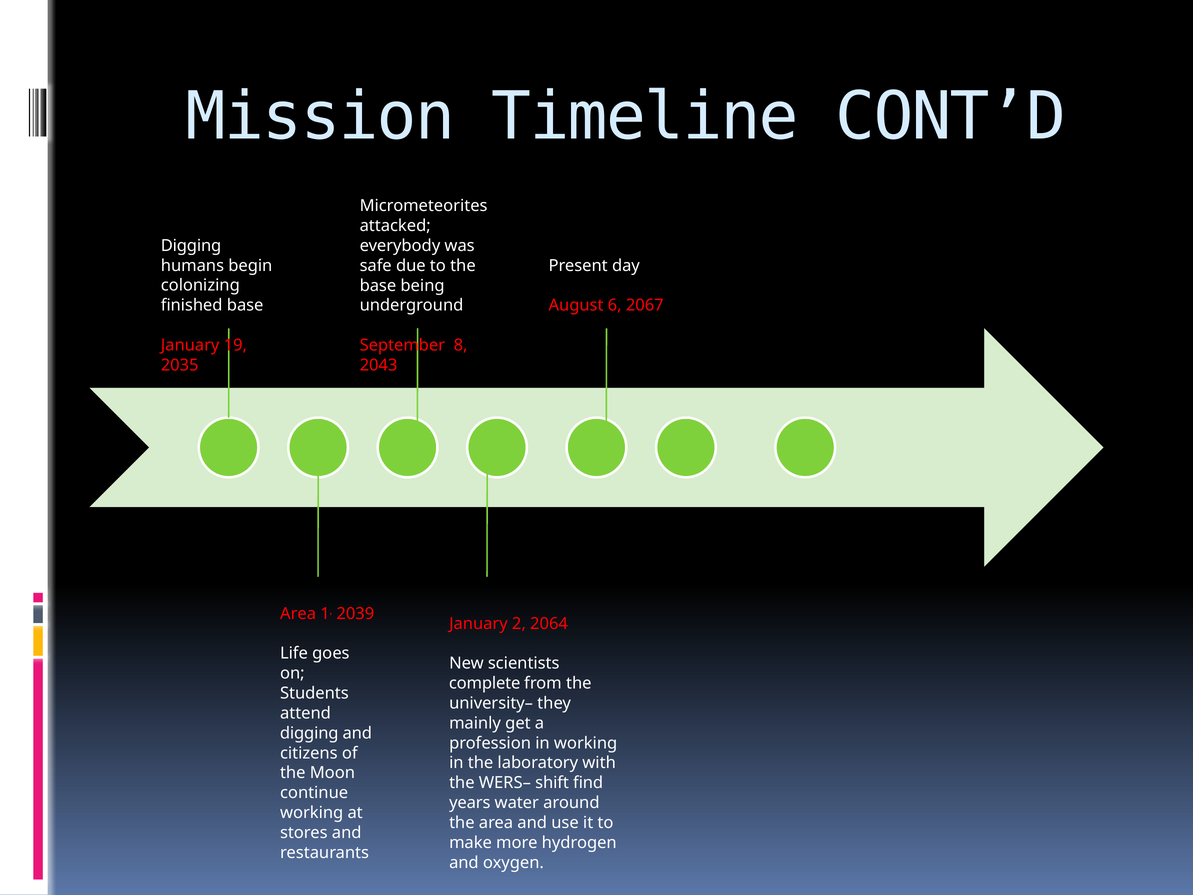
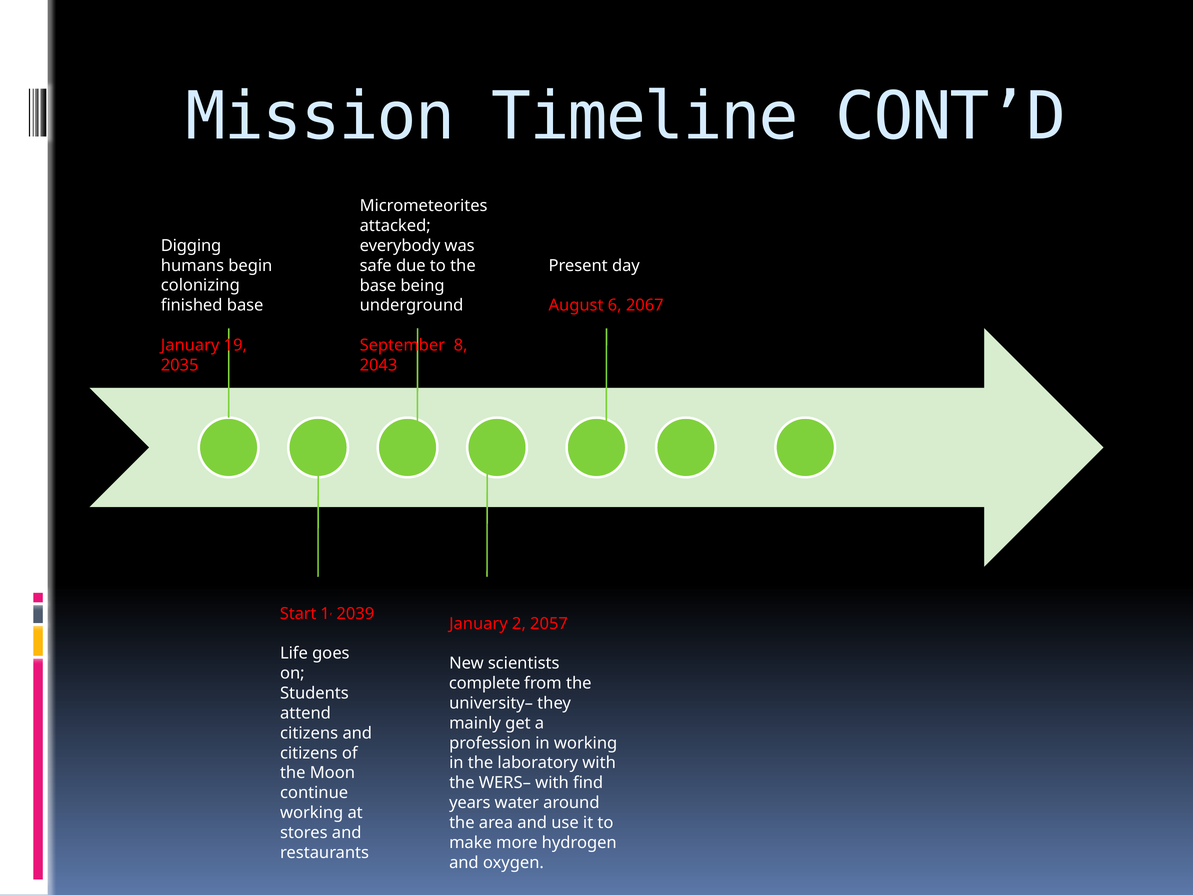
Area at (298, 613): Area -> Start
2064: 2064 -> 2057
digging at (309, 733): digging -> citizens
WERS– shift: shift -> with
